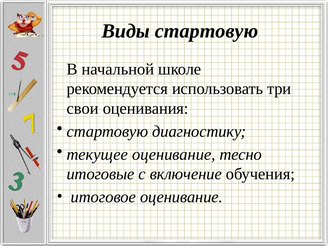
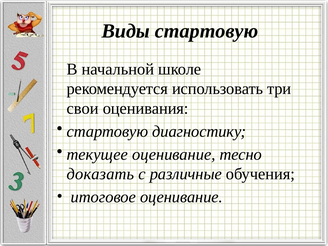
итоговые: итоговые -> доказать
включение: включение -> различные
